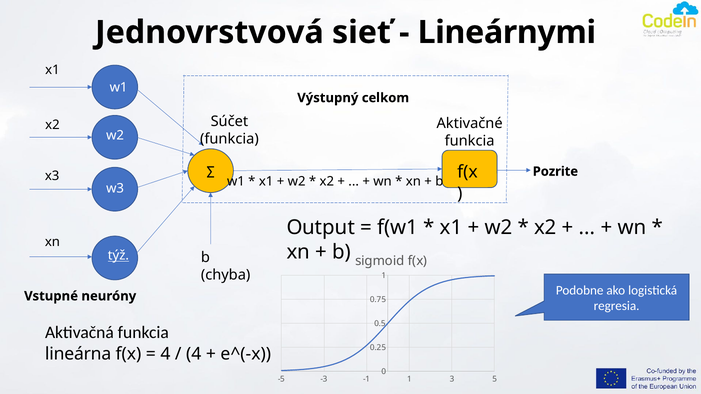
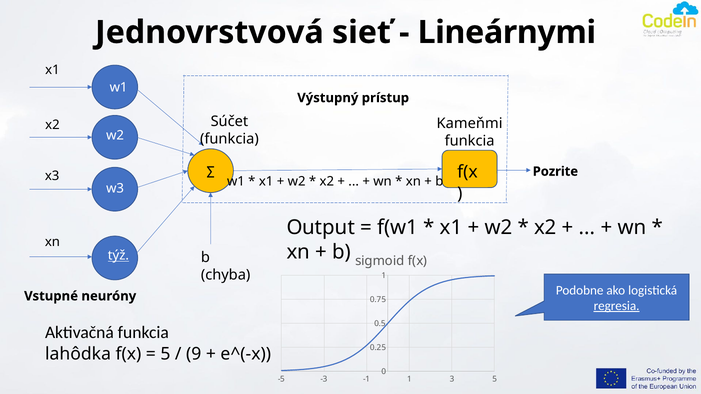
celkom: celkom -> prístup
Aktivačné: Aktivačné -> Kameňmi
regresia underline: none -> present
lineárna: lineárna -> lahôdka
4 at (165, 354): 4 -> 5
4 at (194, 354): 4 -> 9
